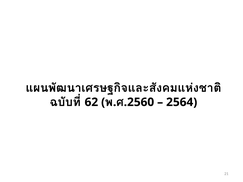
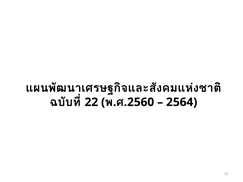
62: 62 -> 22
